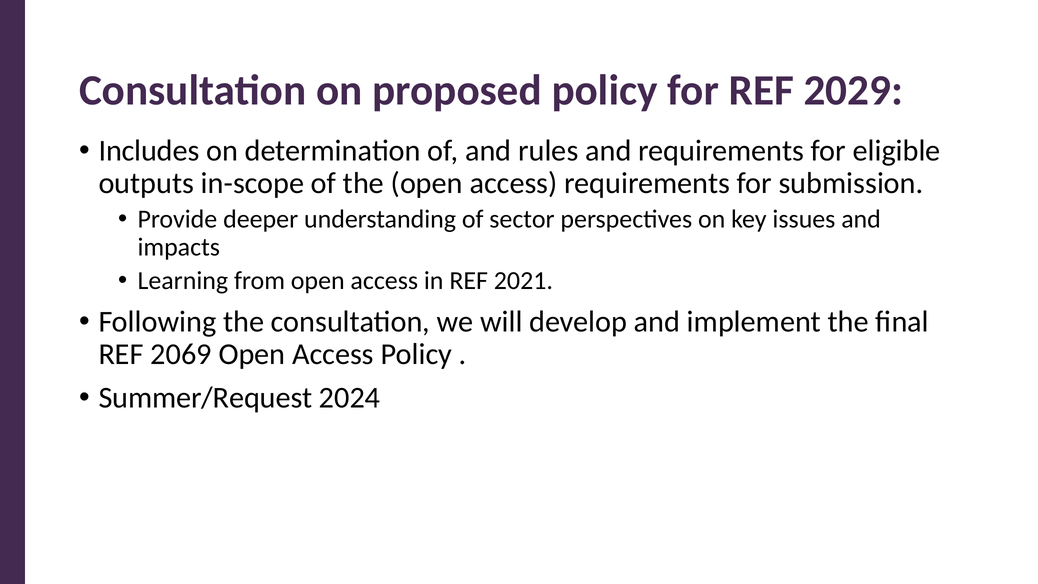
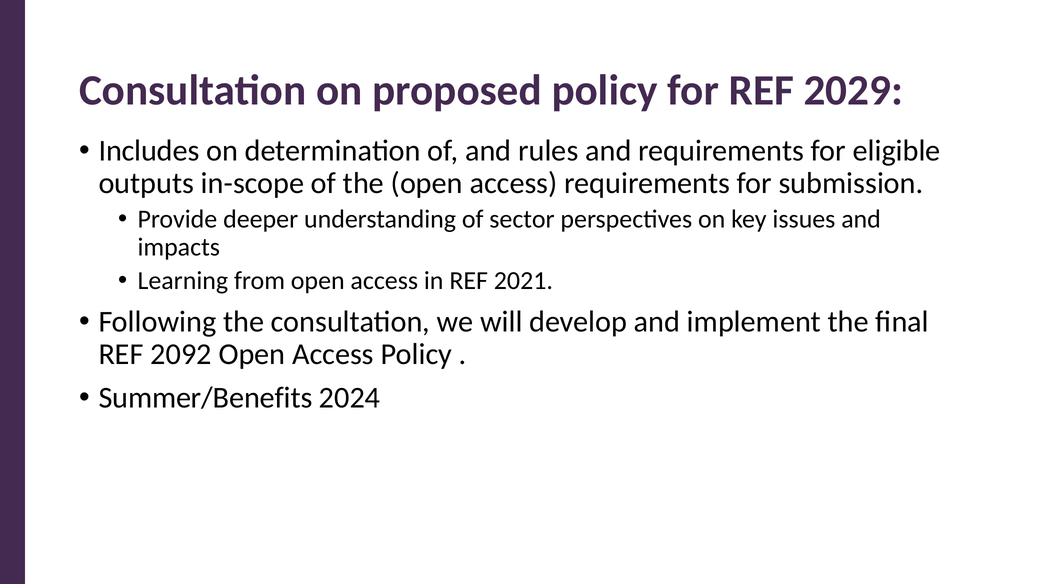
2069: 2069 -> 2092
Summer/Request: Summer/Request -> Summer/Benefits
